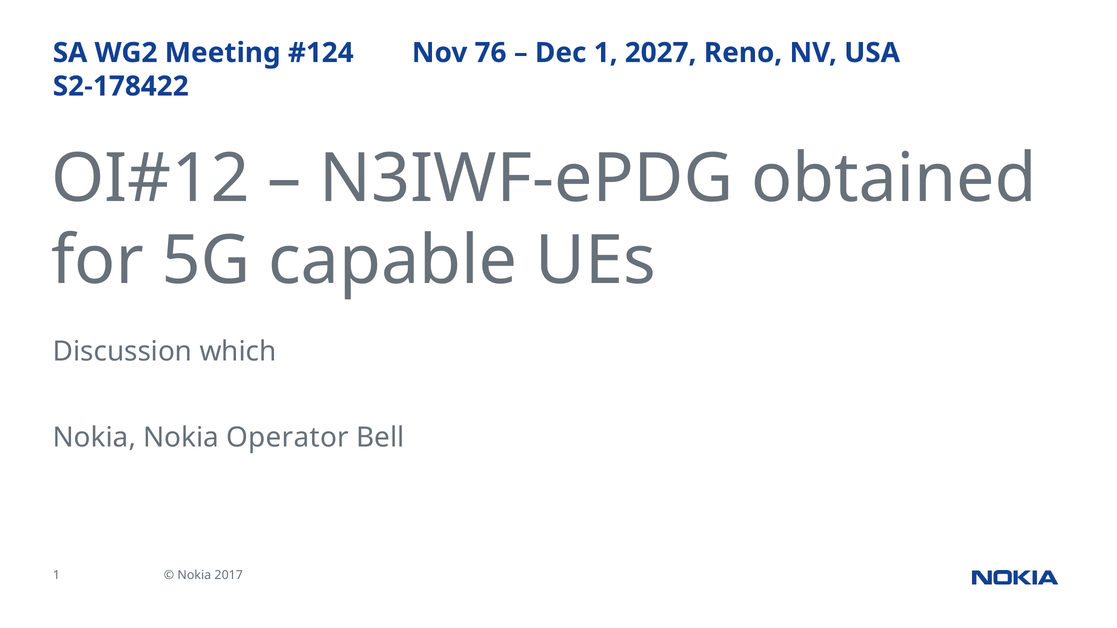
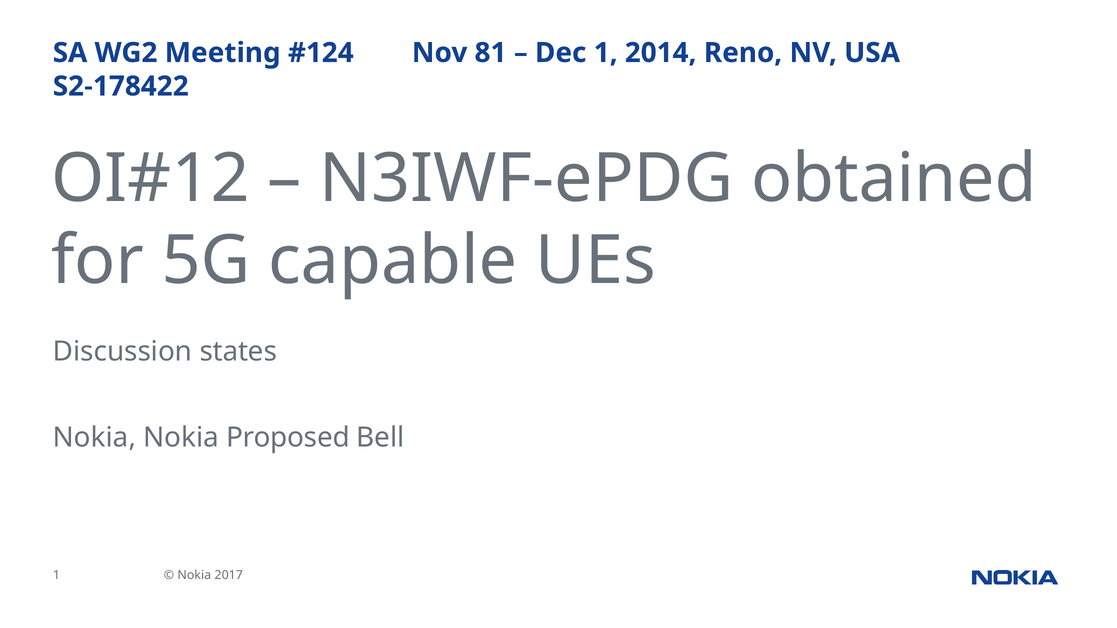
76: 76 -> 81
2027: 2027 -> 2014
which: which -> states
Operator: Operator -> Proposed
